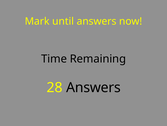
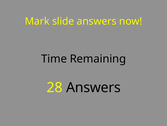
until: until -> slide
